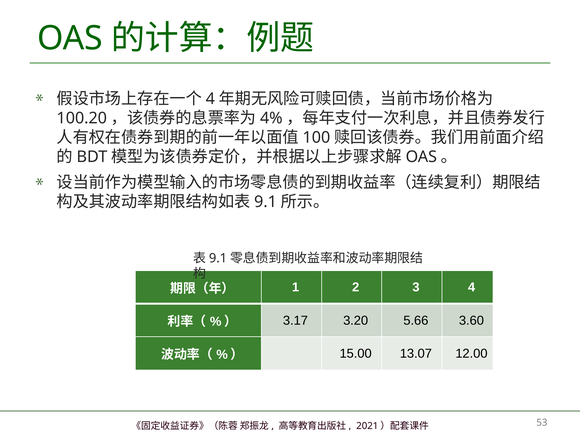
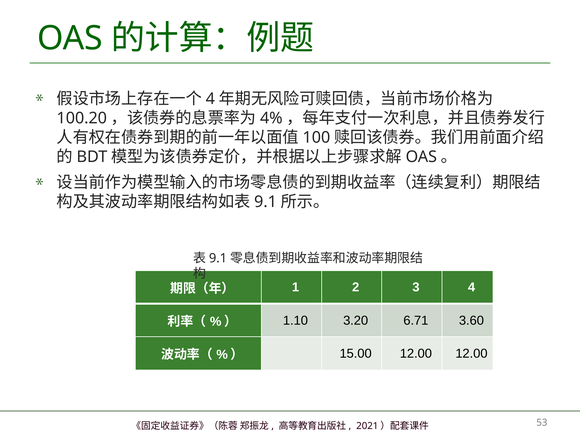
3.17: 3.17 -> 1.10
5.66: 5.66 -> 6.71
15.00 13.07: 13.07 -> 12.00
